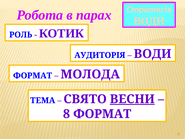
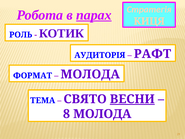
парах underline: none -> present
ВОДИ at (149, 21): ВОДИ -> КИЦЯ
ВОДИ at (153, 54): ВОДИ -> РАФТ
8 ФОРМАТ: ФОРМАТ -> МОЛОДА
